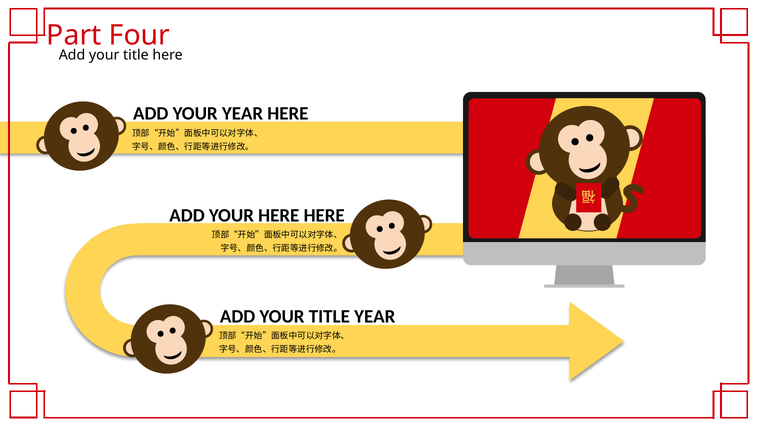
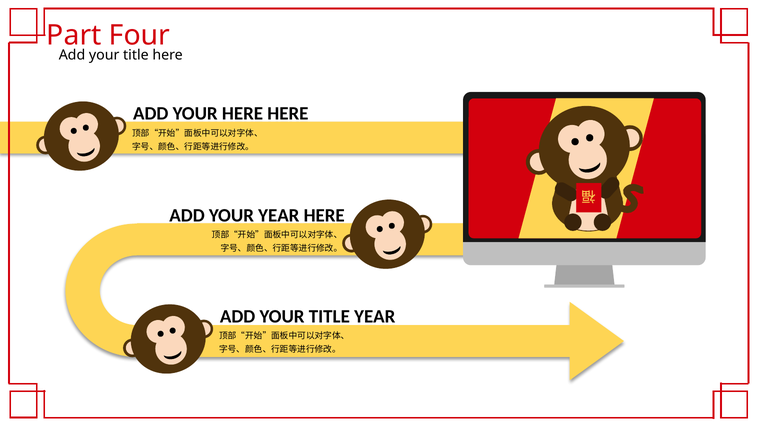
YOUR YEAR: YEAR -> HERE
YOUR HERE: HERE -> YEAR
